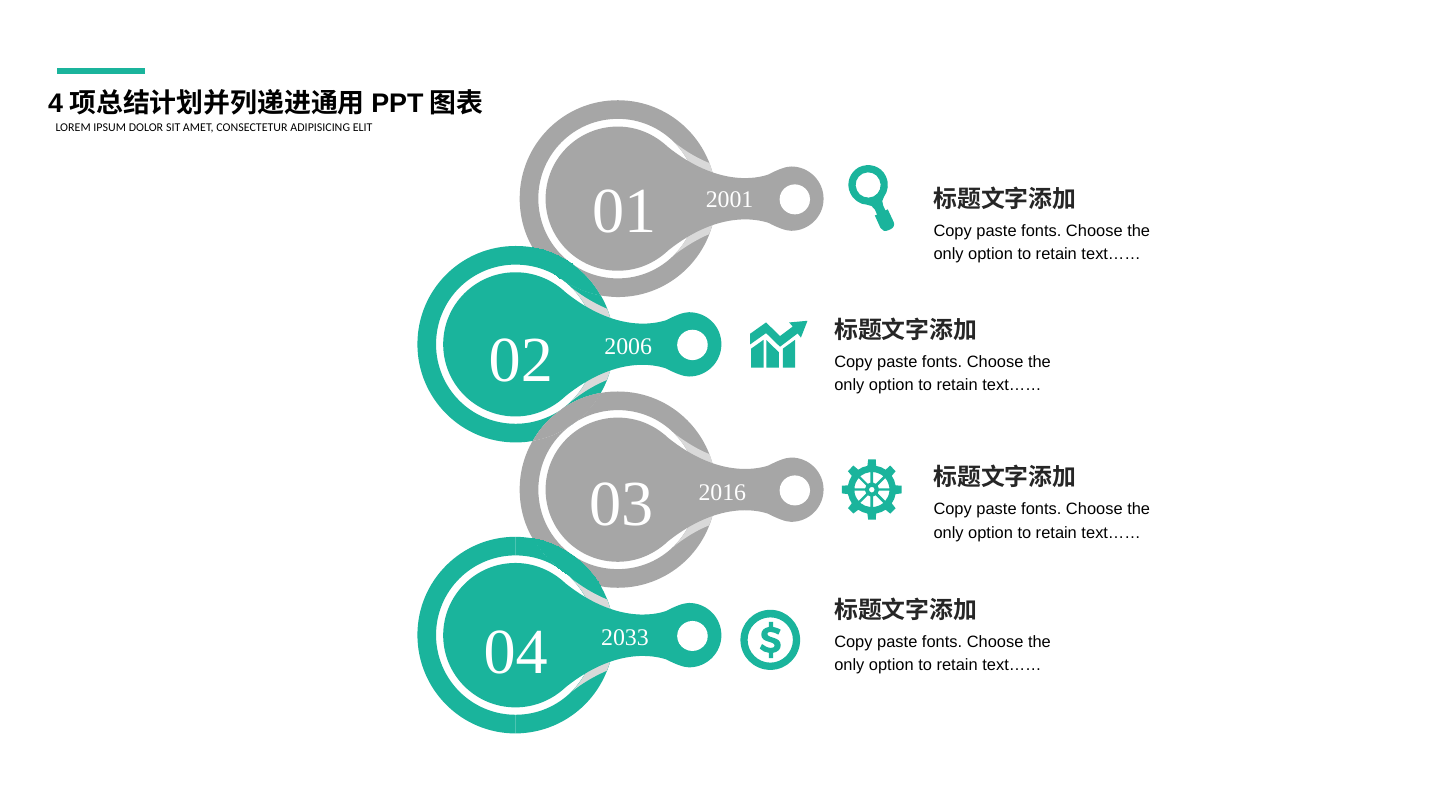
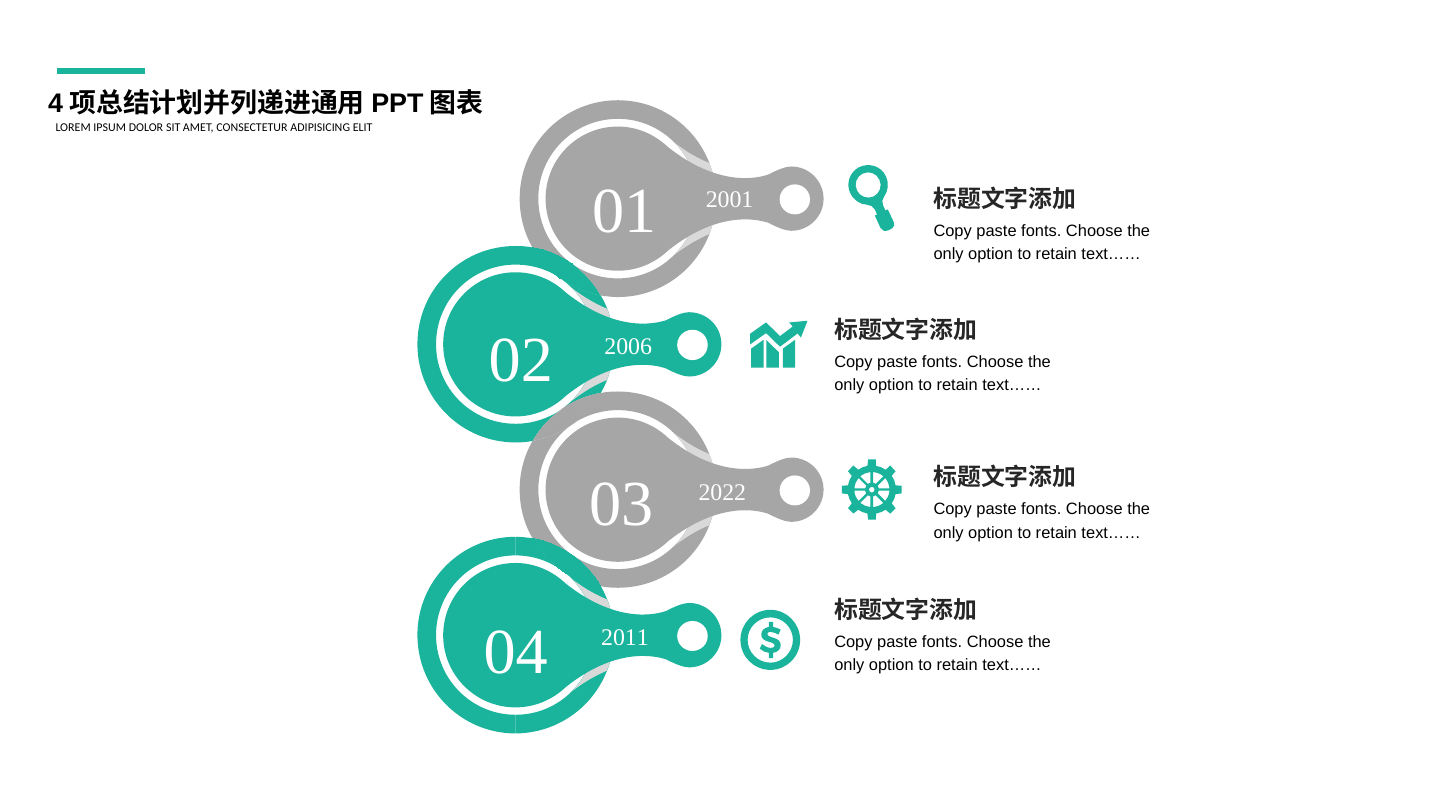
2016: 2016 -> 2022
2033: 2033 -> 2011
